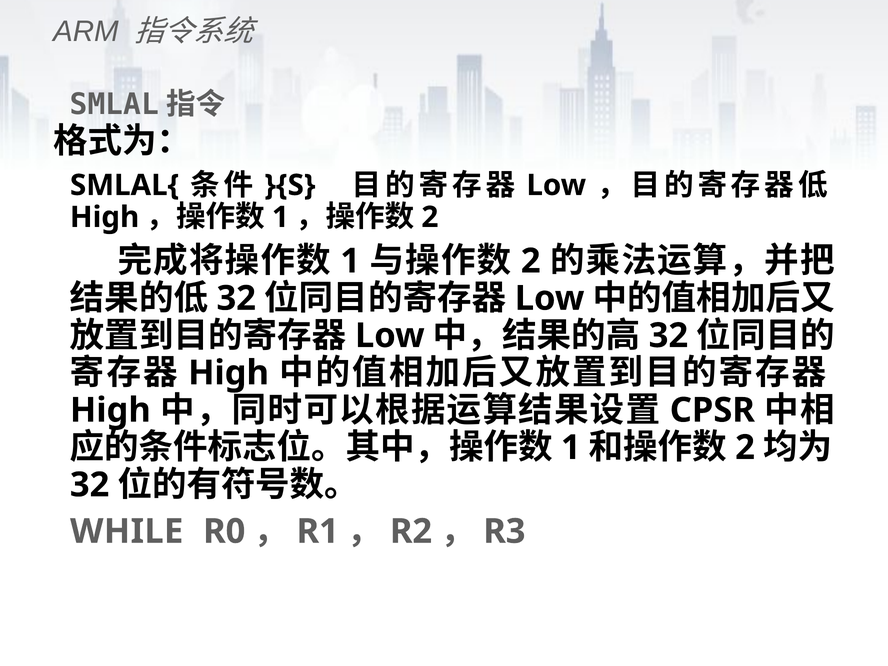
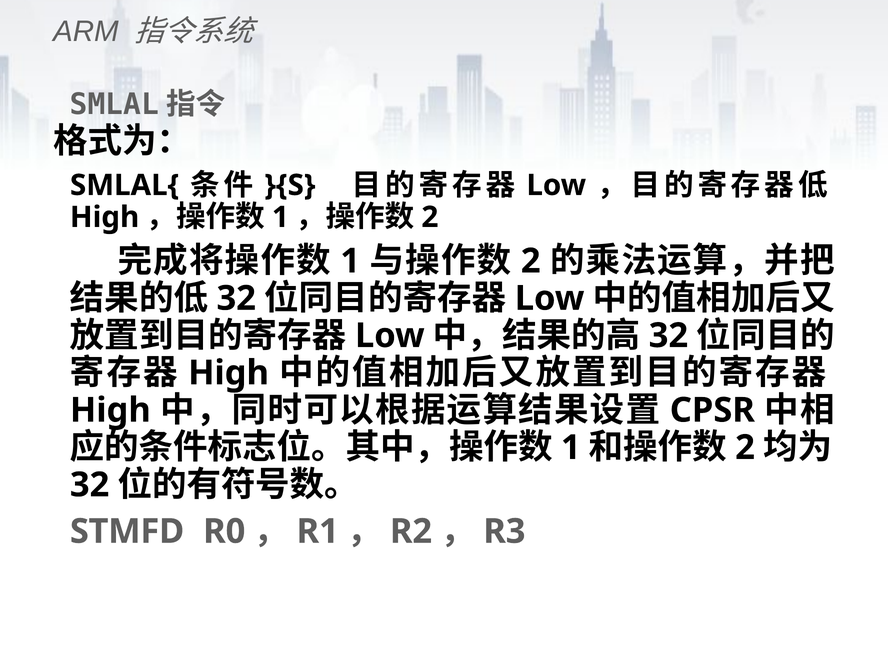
WHILE: WHILE -> STMFD
